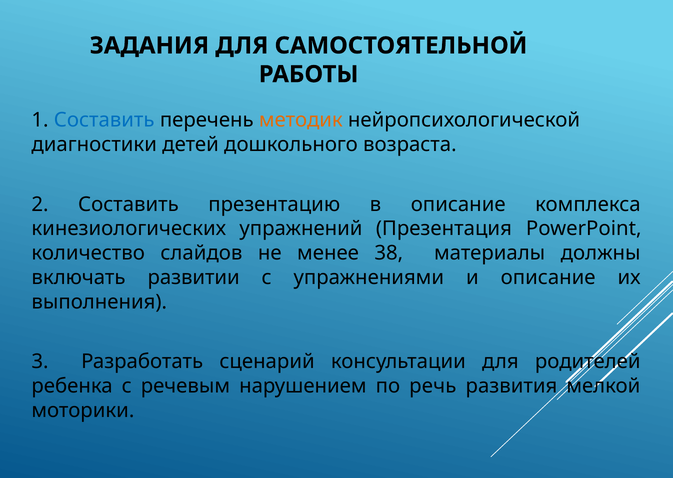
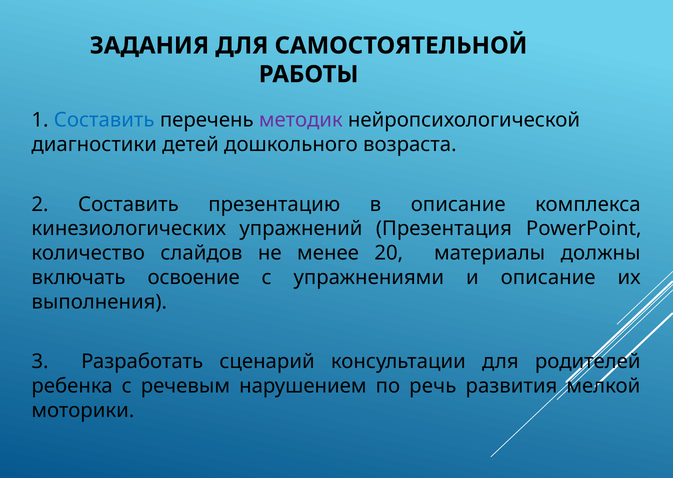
методик colour: orange -> purple
38: 38 -> 20
развитии: развитии -> освоение
